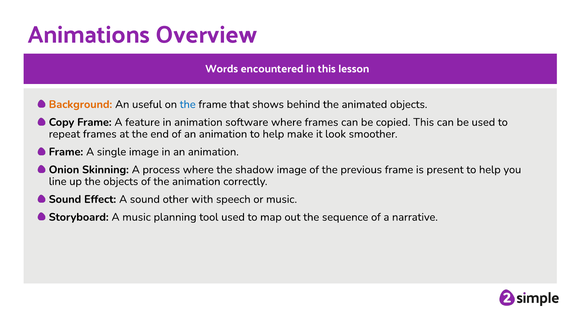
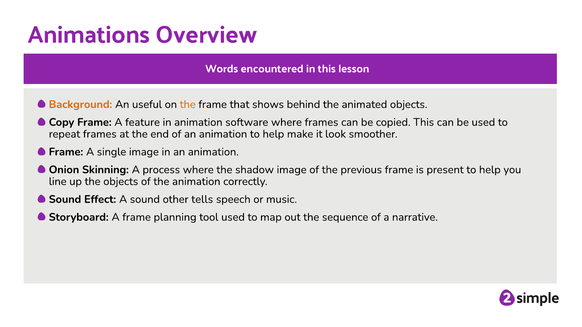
the at (188, 104) colour: blue -> orange
with: with -> tells
A music: music -> frame
